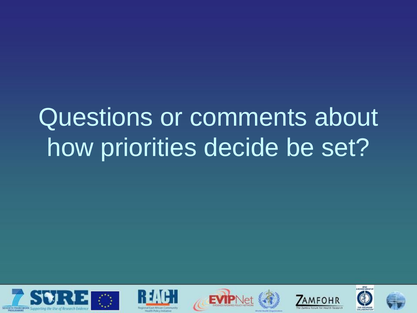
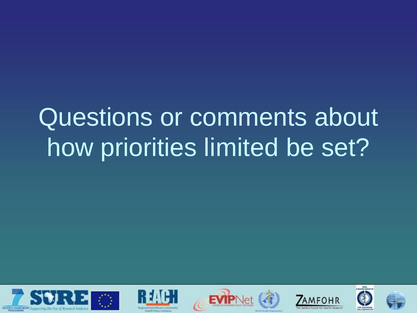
decide: decide -> limited
